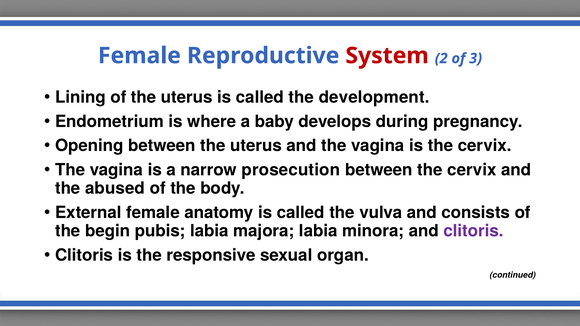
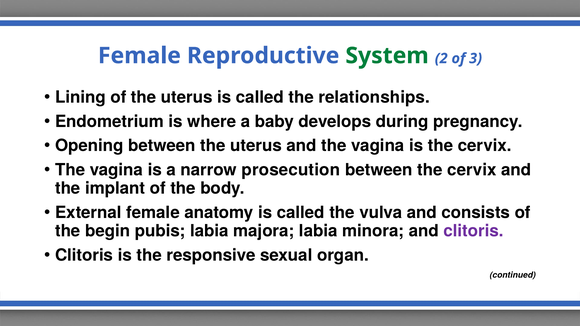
System colour: red -> green
development: development -> relationships
abused: abused -> implant
